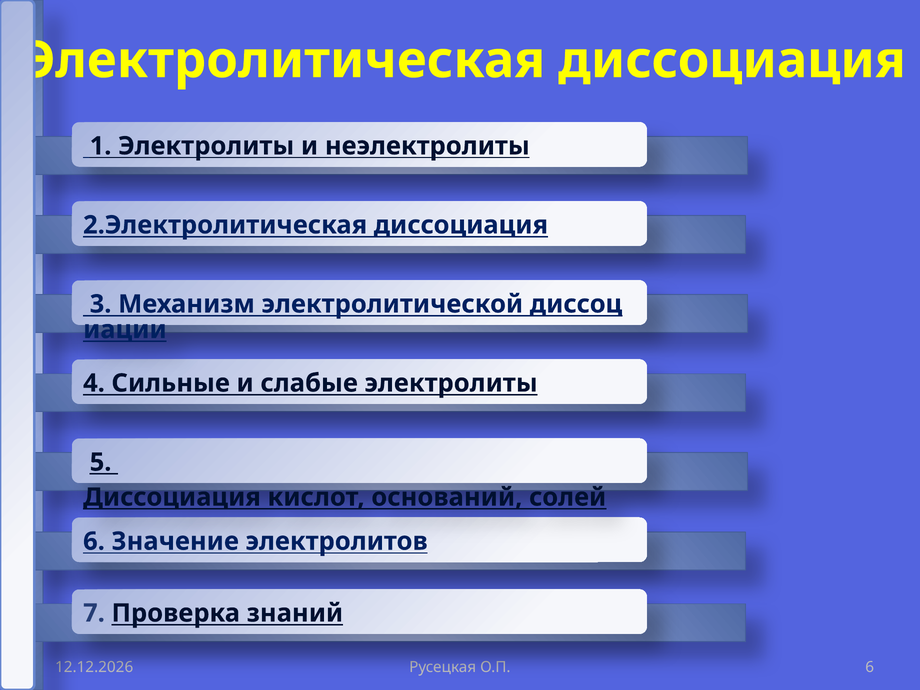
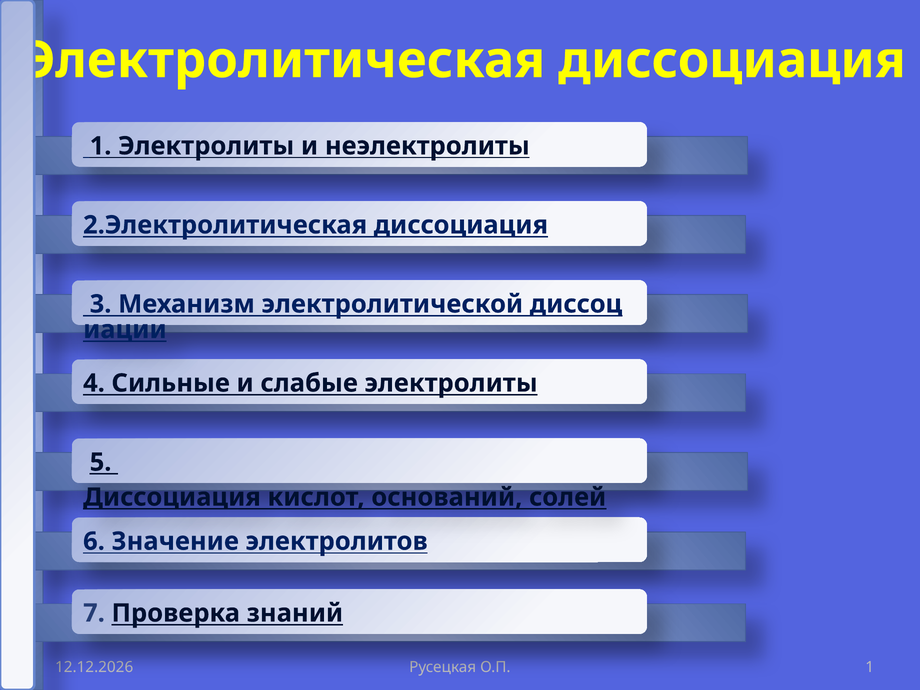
6 at (870, 667): 6 -> 1
